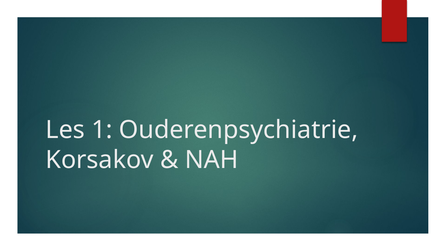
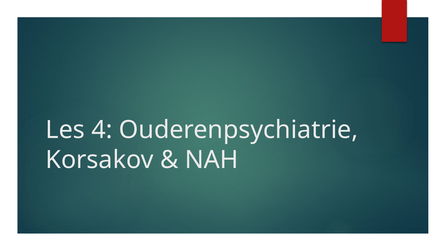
1: 1 -> 4
